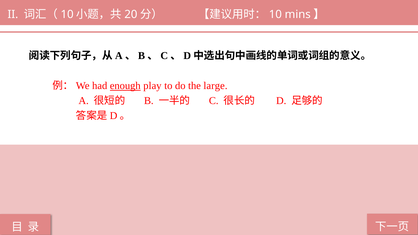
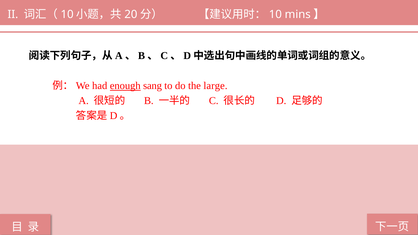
play: play -> sang
